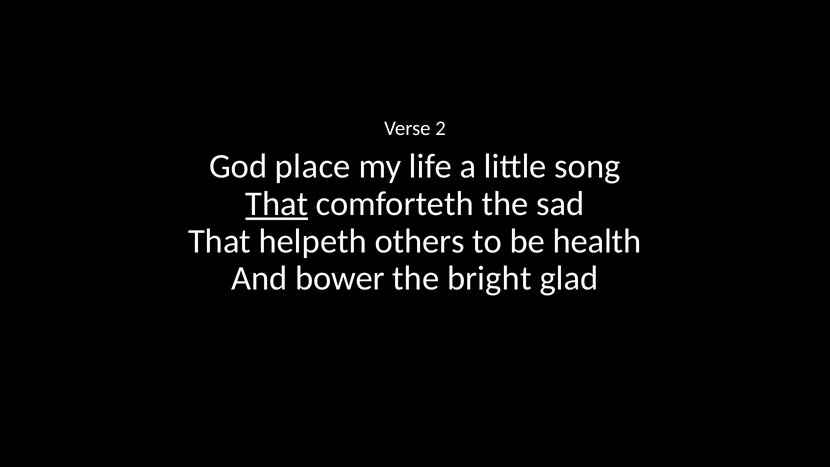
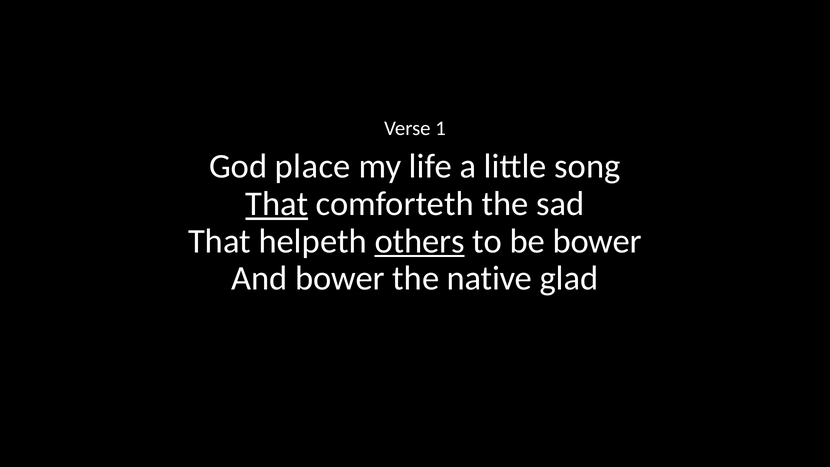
2: 2 -> 1
others underline: none -> present
be health: health -> bower
bright: bright -> native
